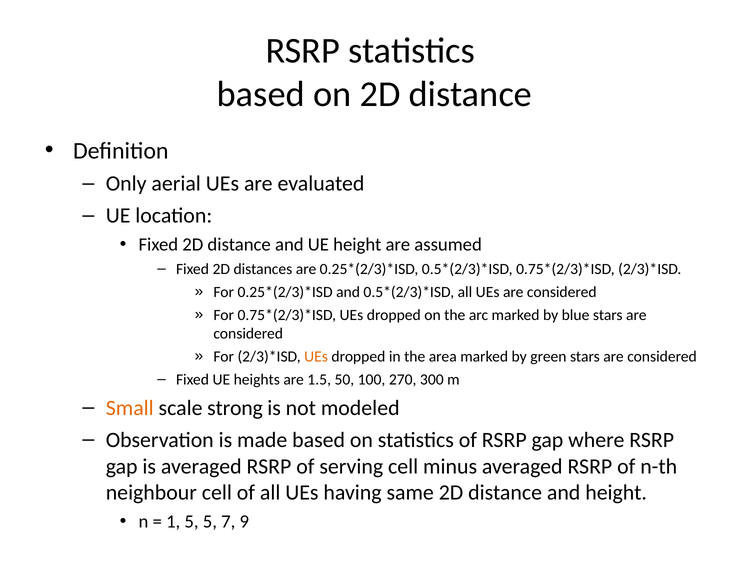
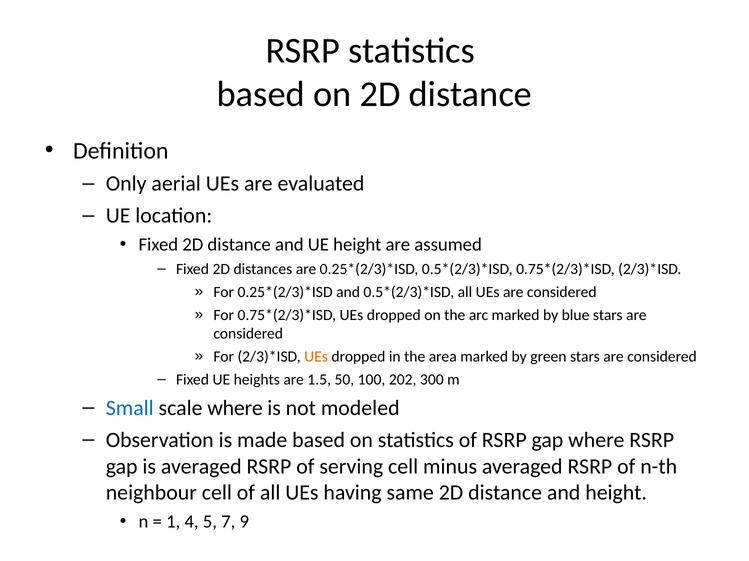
270: 270 -> 202
Small colour: orange -> blue
scale strong: strong -> where
1 5: 5 -> 4
